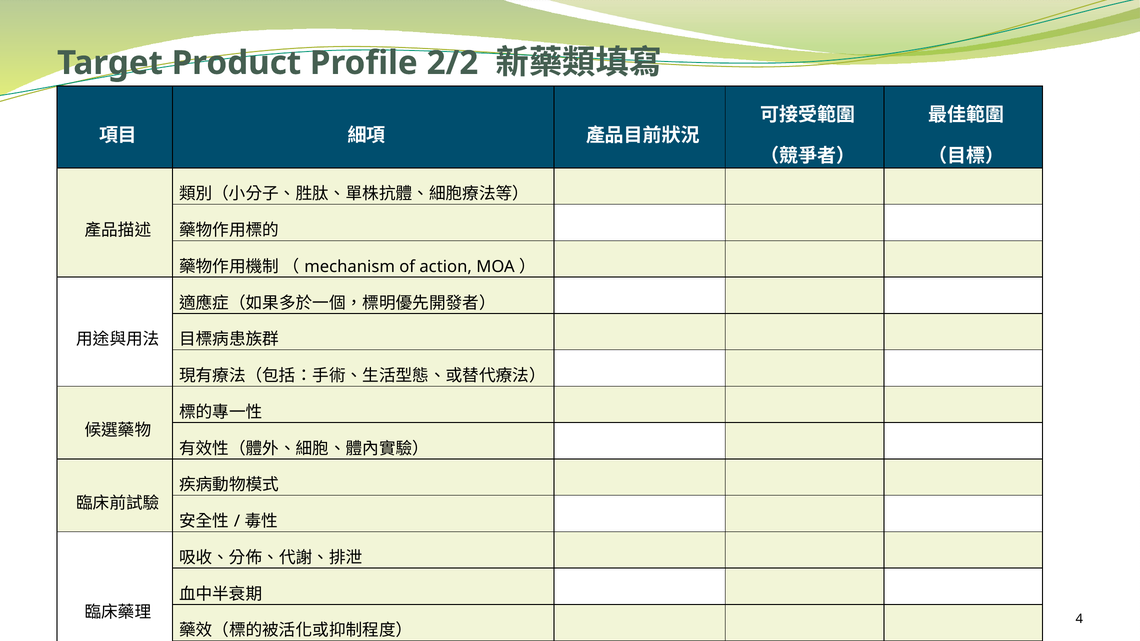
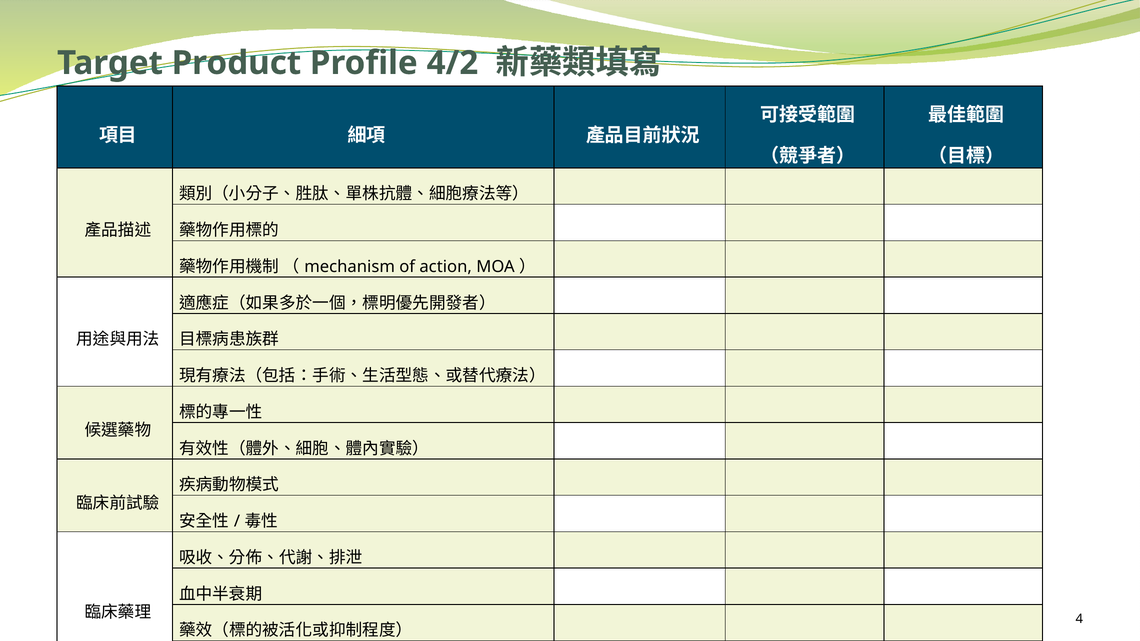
2/2: 2/2 -> 4/2
